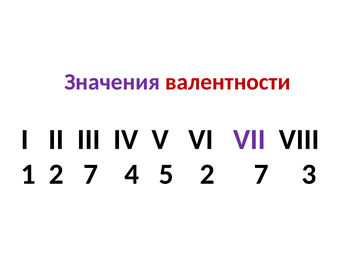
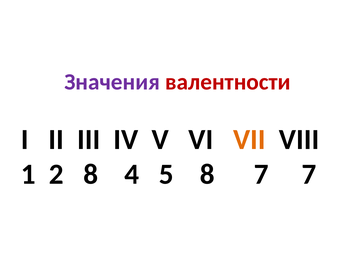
VII colour: purple -> orange
1 2 7: 7 -> 8
5 2: 2 -> 8
7 3: 3 -> 7
